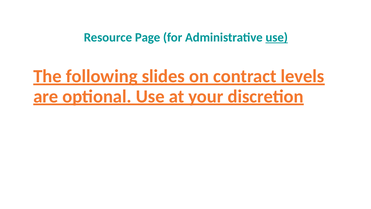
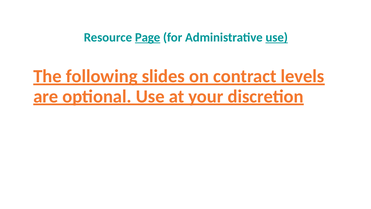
Page underline: none -> present
